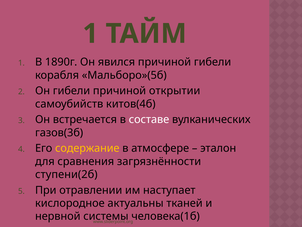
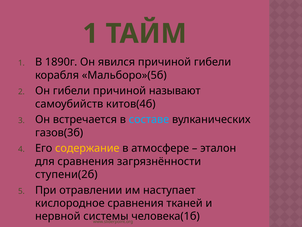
открытии: открытии -> называют
составе colour: white -> light blue
кислородное актуальны: актуальны -> сравнения
